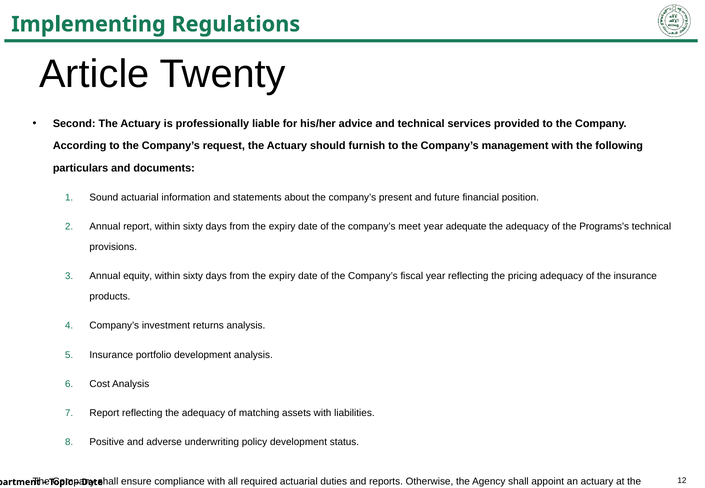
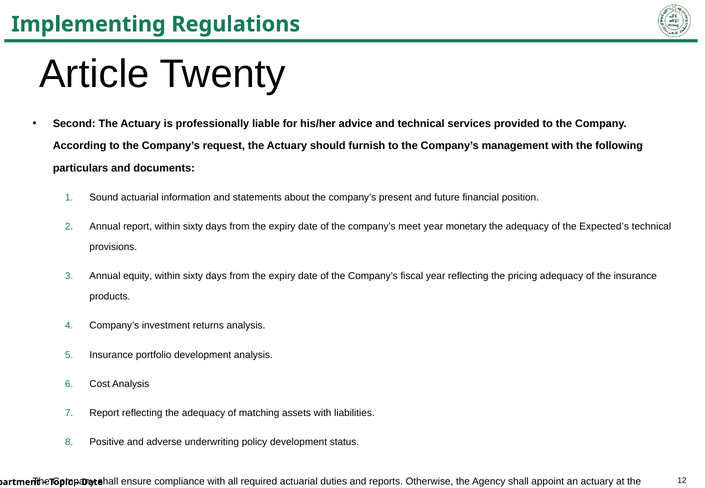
adequate: adequate -> monetary
Programs’s: Programs’s -> Expected’s
